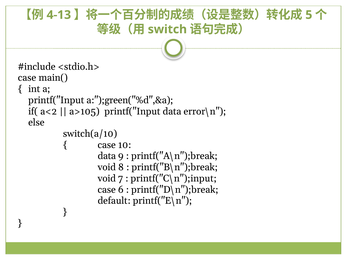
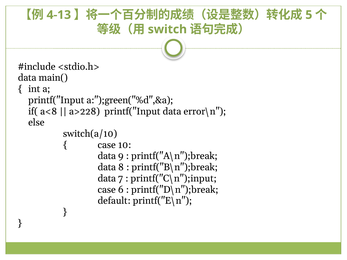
case at (27, 78): case -> data
a<2: a<2 -> a<8
a>105: a>105 -> a>228
void at (107, 167): void -> data
void at (107, 179): void -> data
